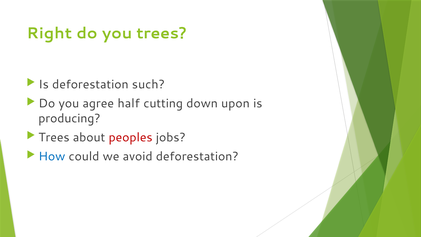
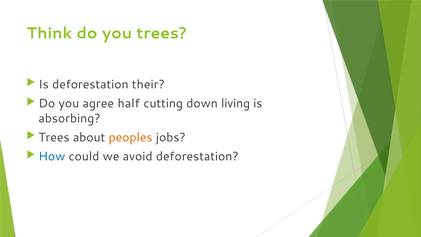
Right: Right -> Think
such: such -> their
upon: upon -> living
producing: producing -> absorbing
peoples colour: red -> orange
